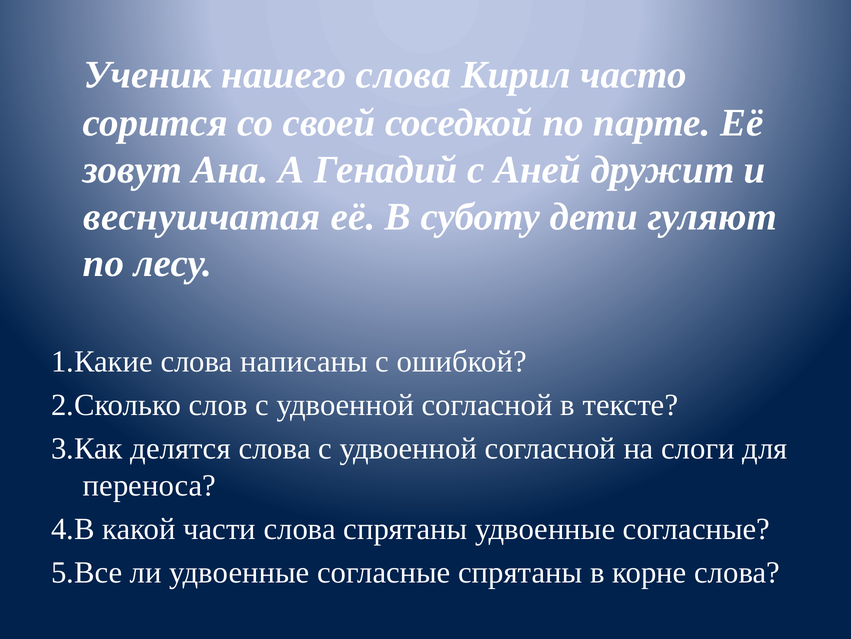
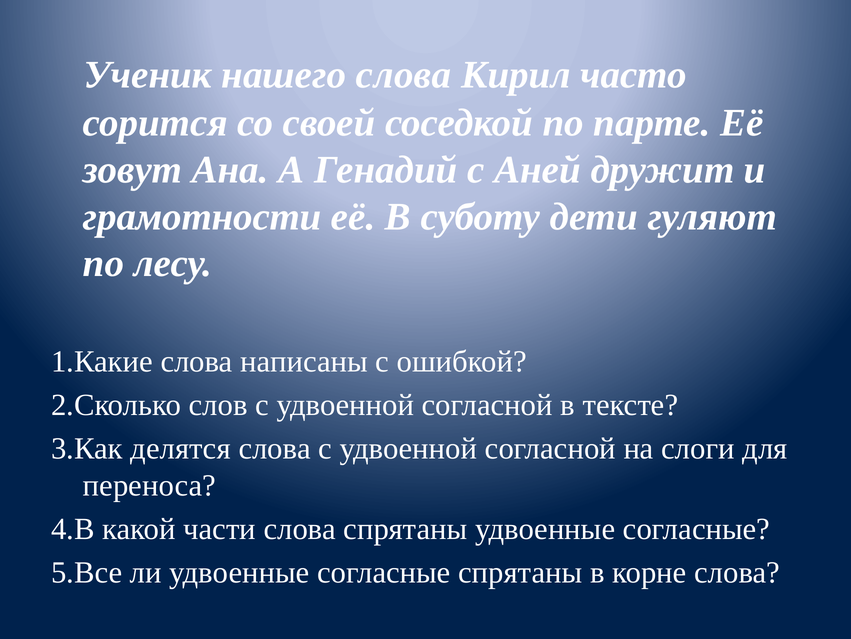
веснушчатая: веснушчатая -> грамотности
